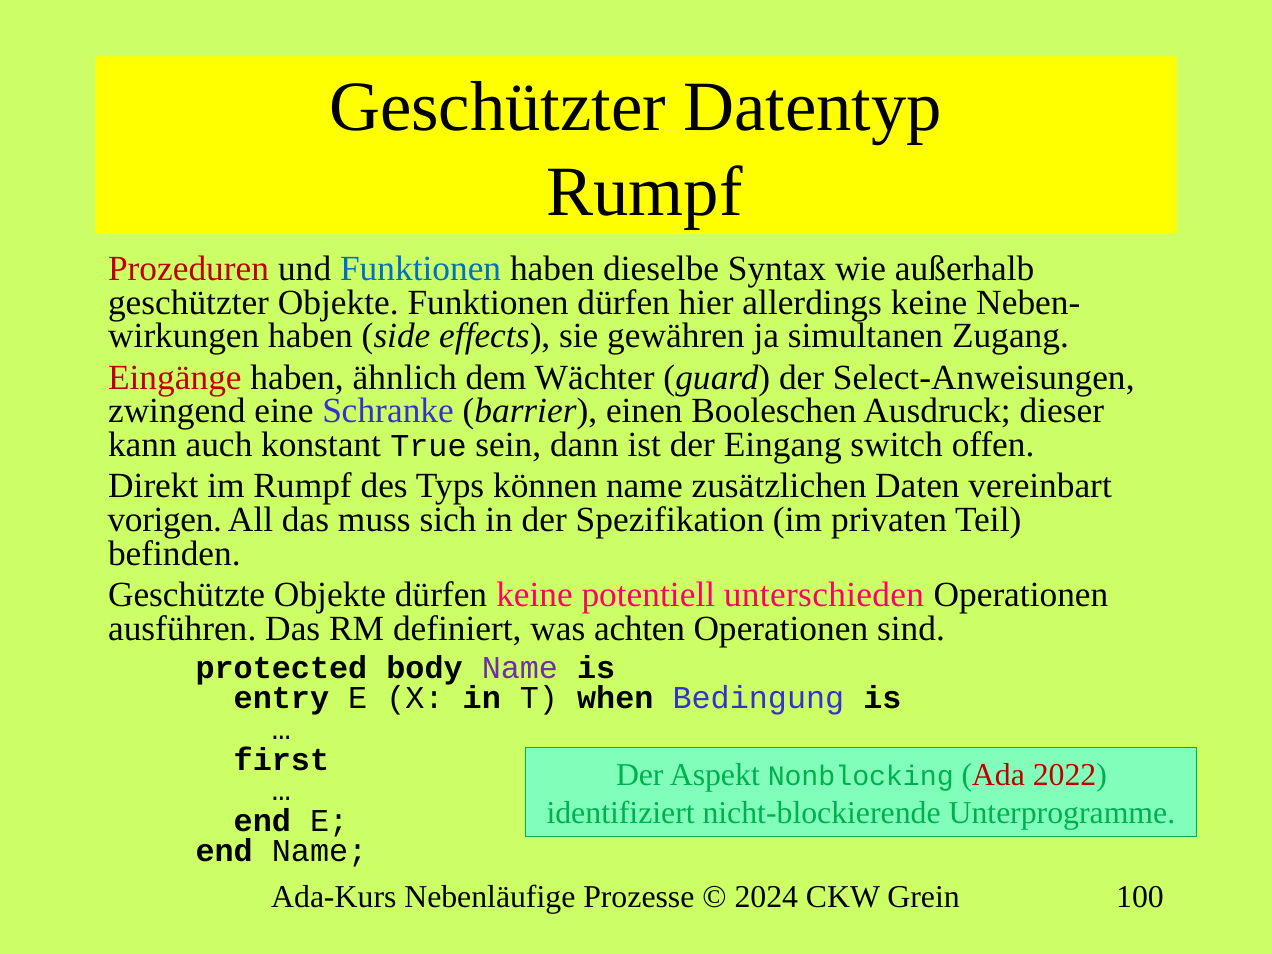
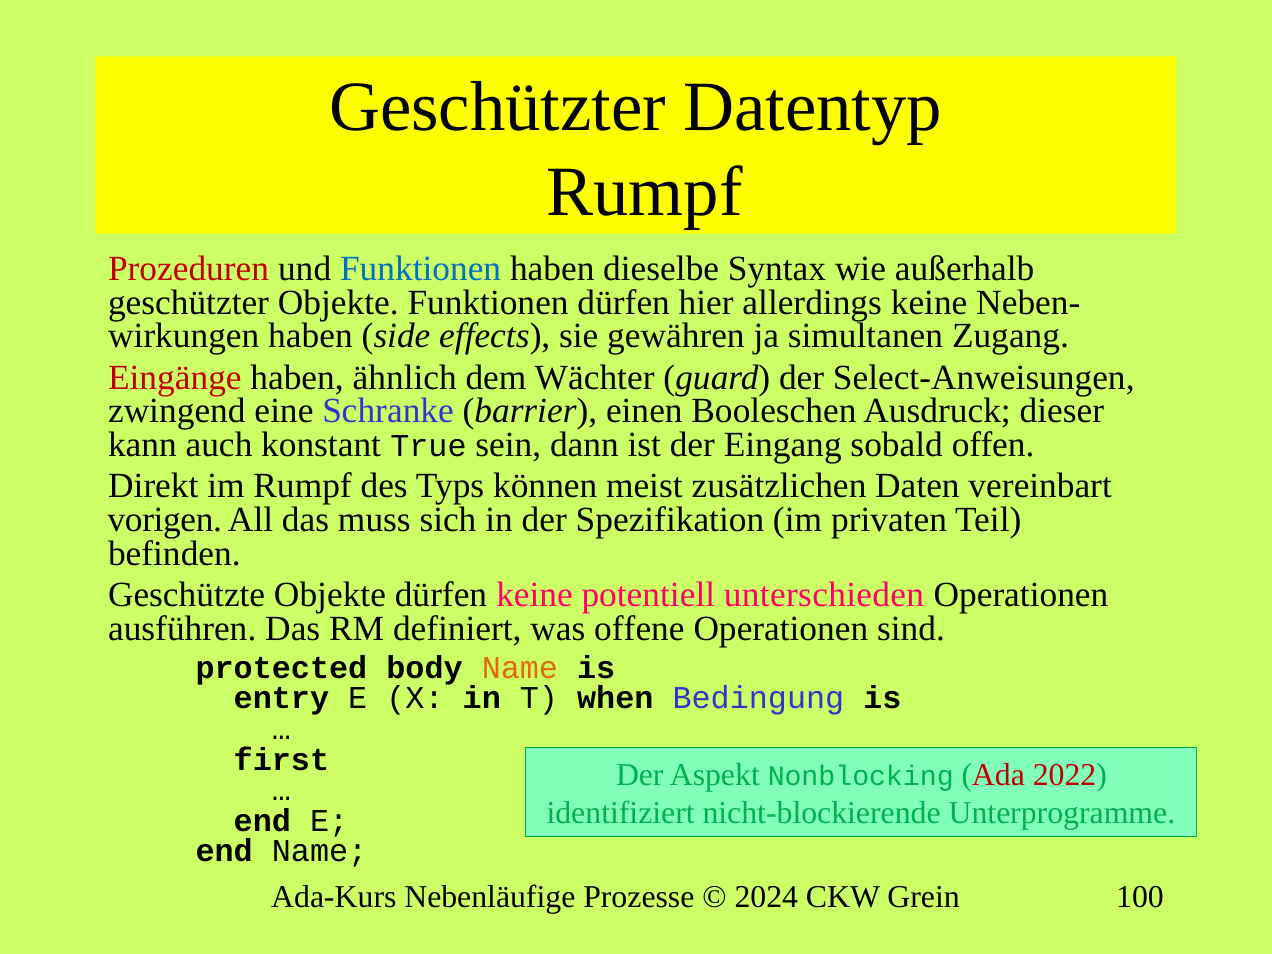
switch: switch -> sobald
können name: name -> meist
achten: achten -> offene
Name at (520, 668) colour: purple -> orange
